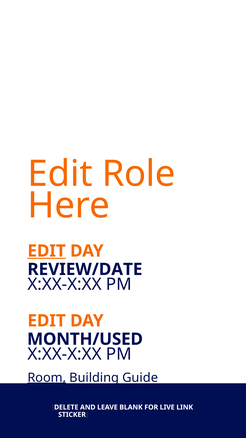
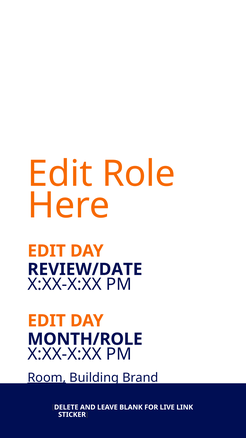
EDIT at (47, 250) underline: present -> none
MONTH/USED: MONTH/USED -> MONTH/ROLE
Guide: Guide -> Brand
